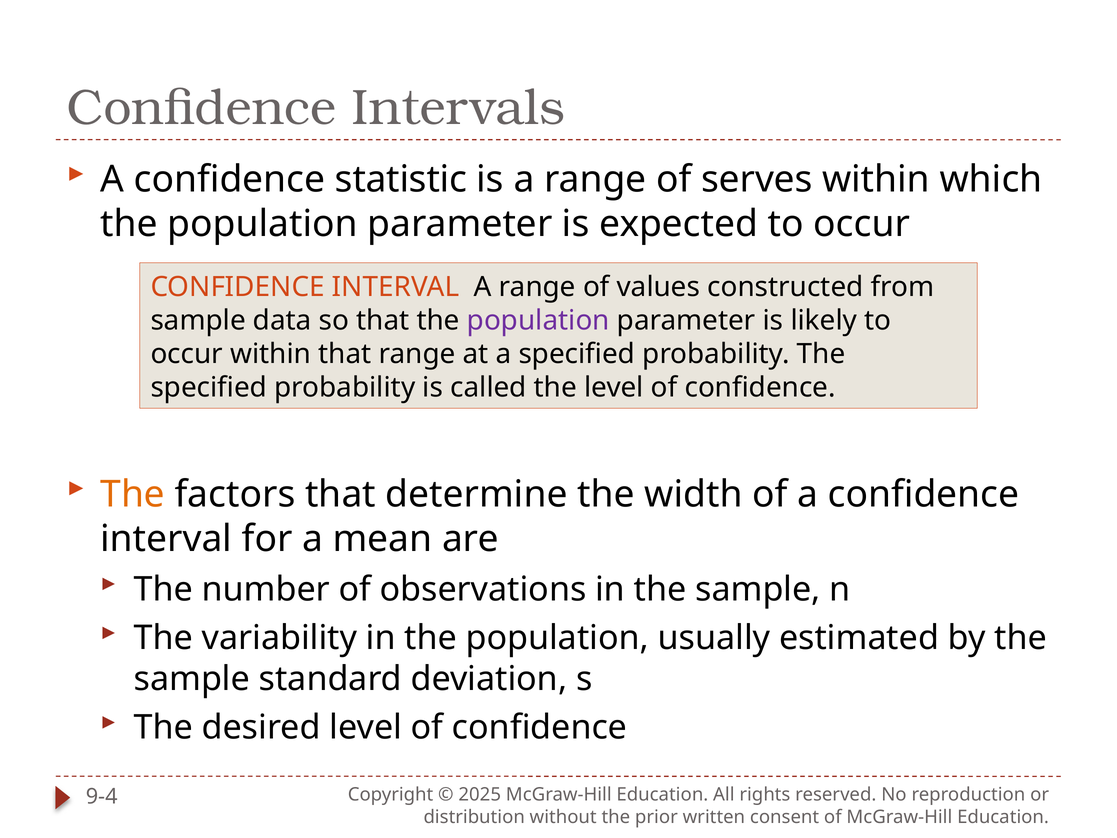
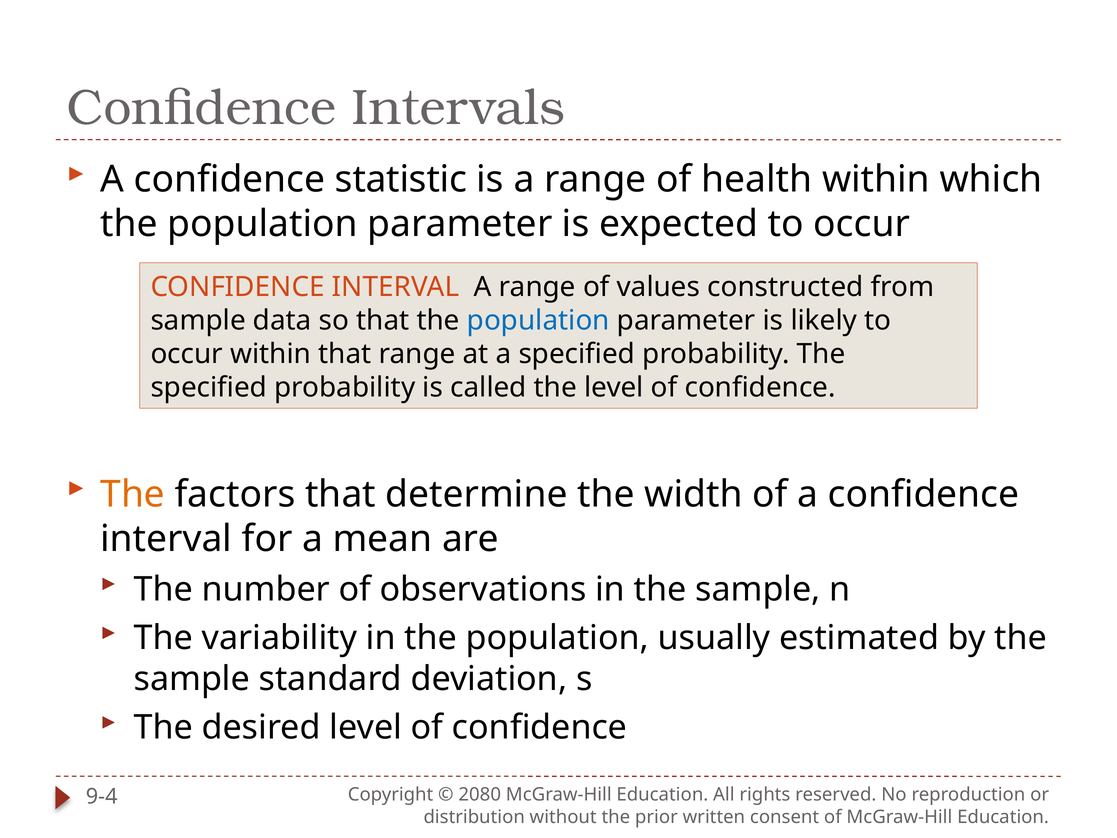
serves: serves -> health
population at (538, 321) colour: purple -> blue
2025: 2025 -> 2080
